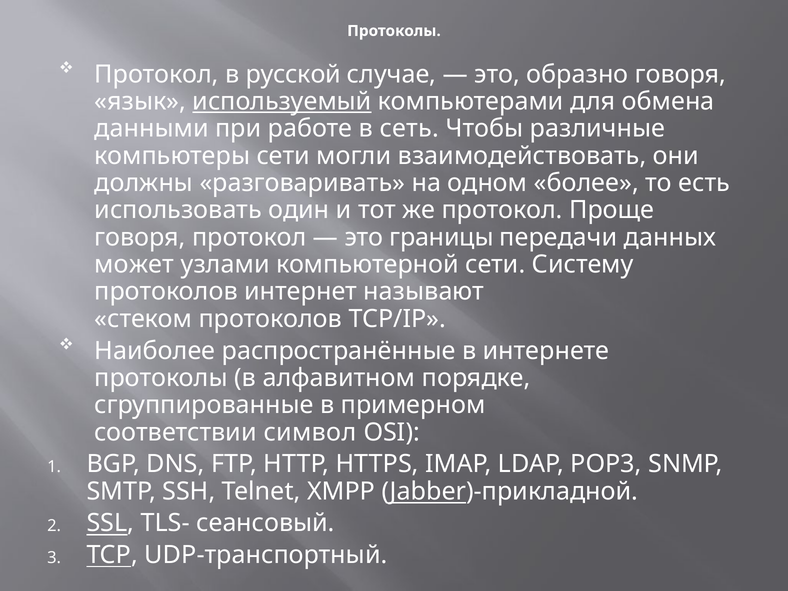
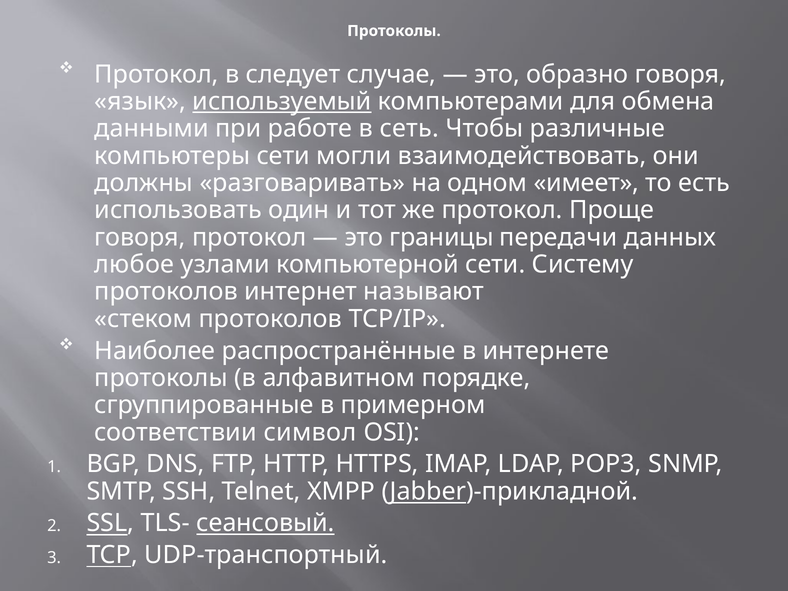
русской: русской -> следует
более: более -> имеет
может: может -> любое
сеансовый underline: none -> present
